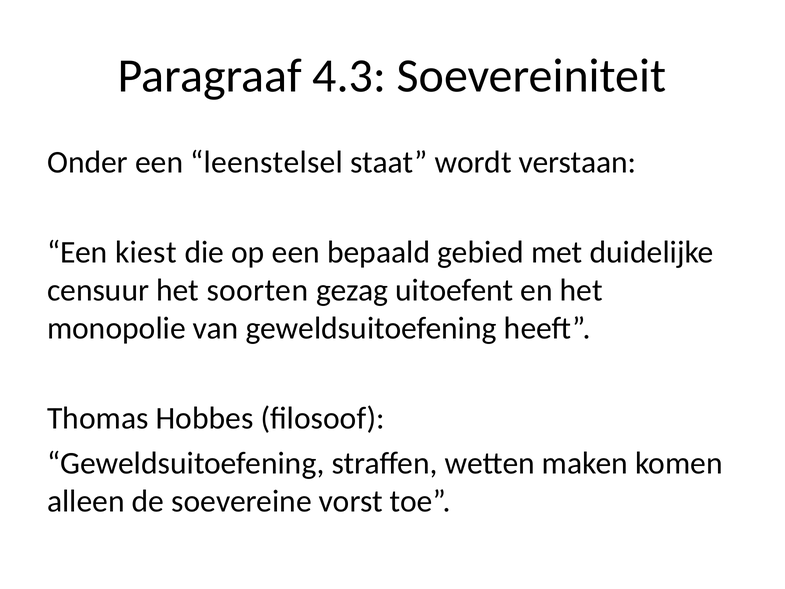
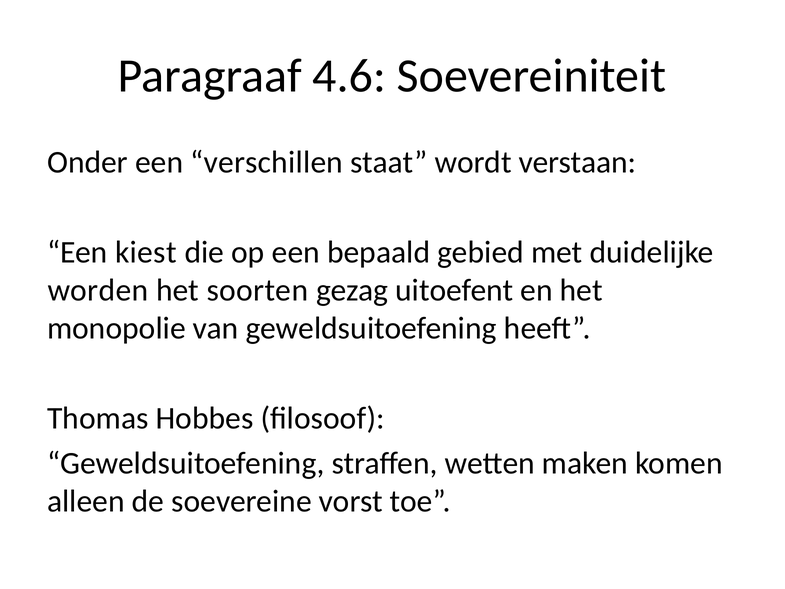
4.3: 4.3 -> 4.6
leenstelsel: leenstelsel -> verschillen
censuur: censuur -> worden
